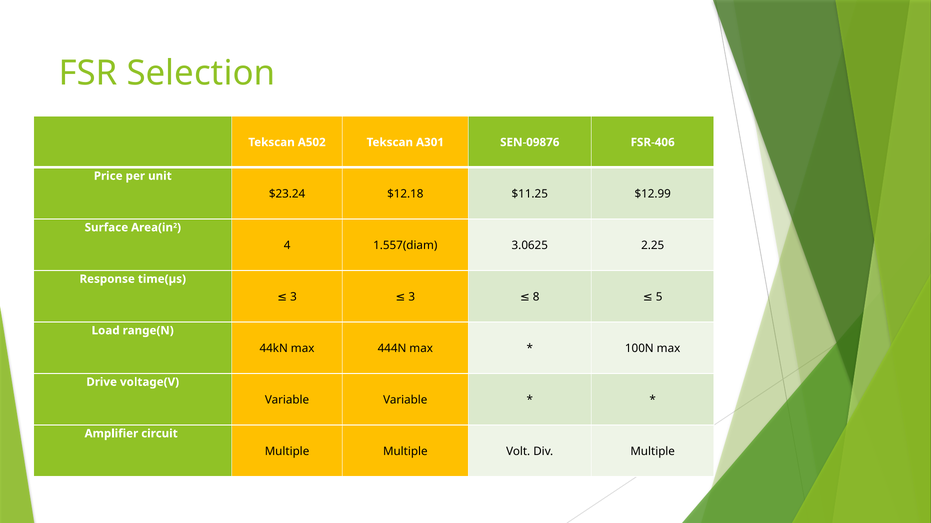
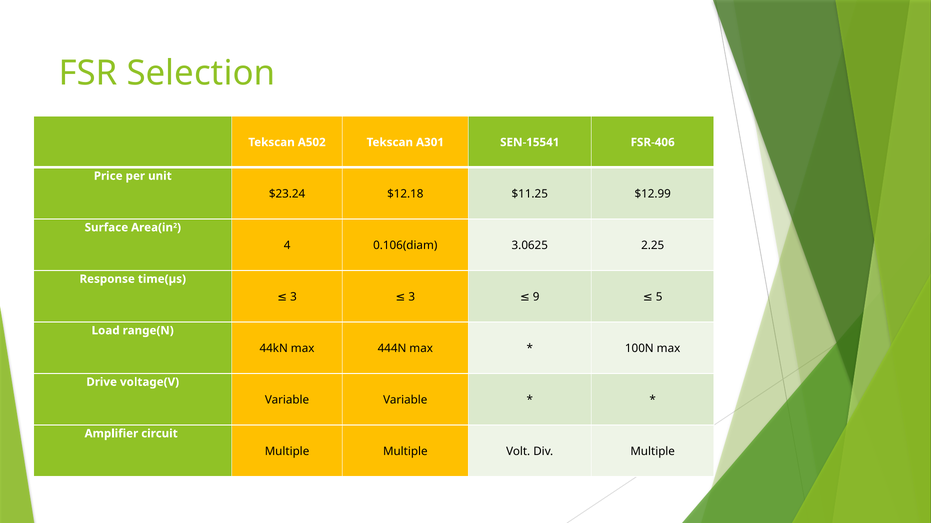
SEN-09876: SEN-09876 -> SEN-15541
1.557(diam: 1.557(diam -> 0.106(diam
8: 8 -> 9
